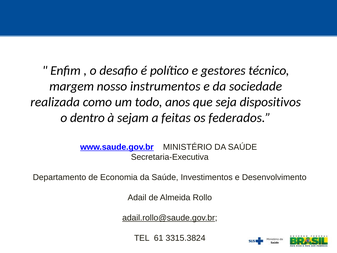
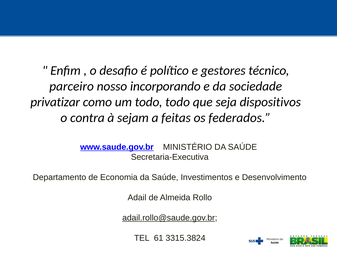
margem: margem -> parceiro
instrumentos: instrumentos -> incorporando
realizada: realizada -> privatizar
todo anos: anos -> todo
dentro: dentro -> contra
